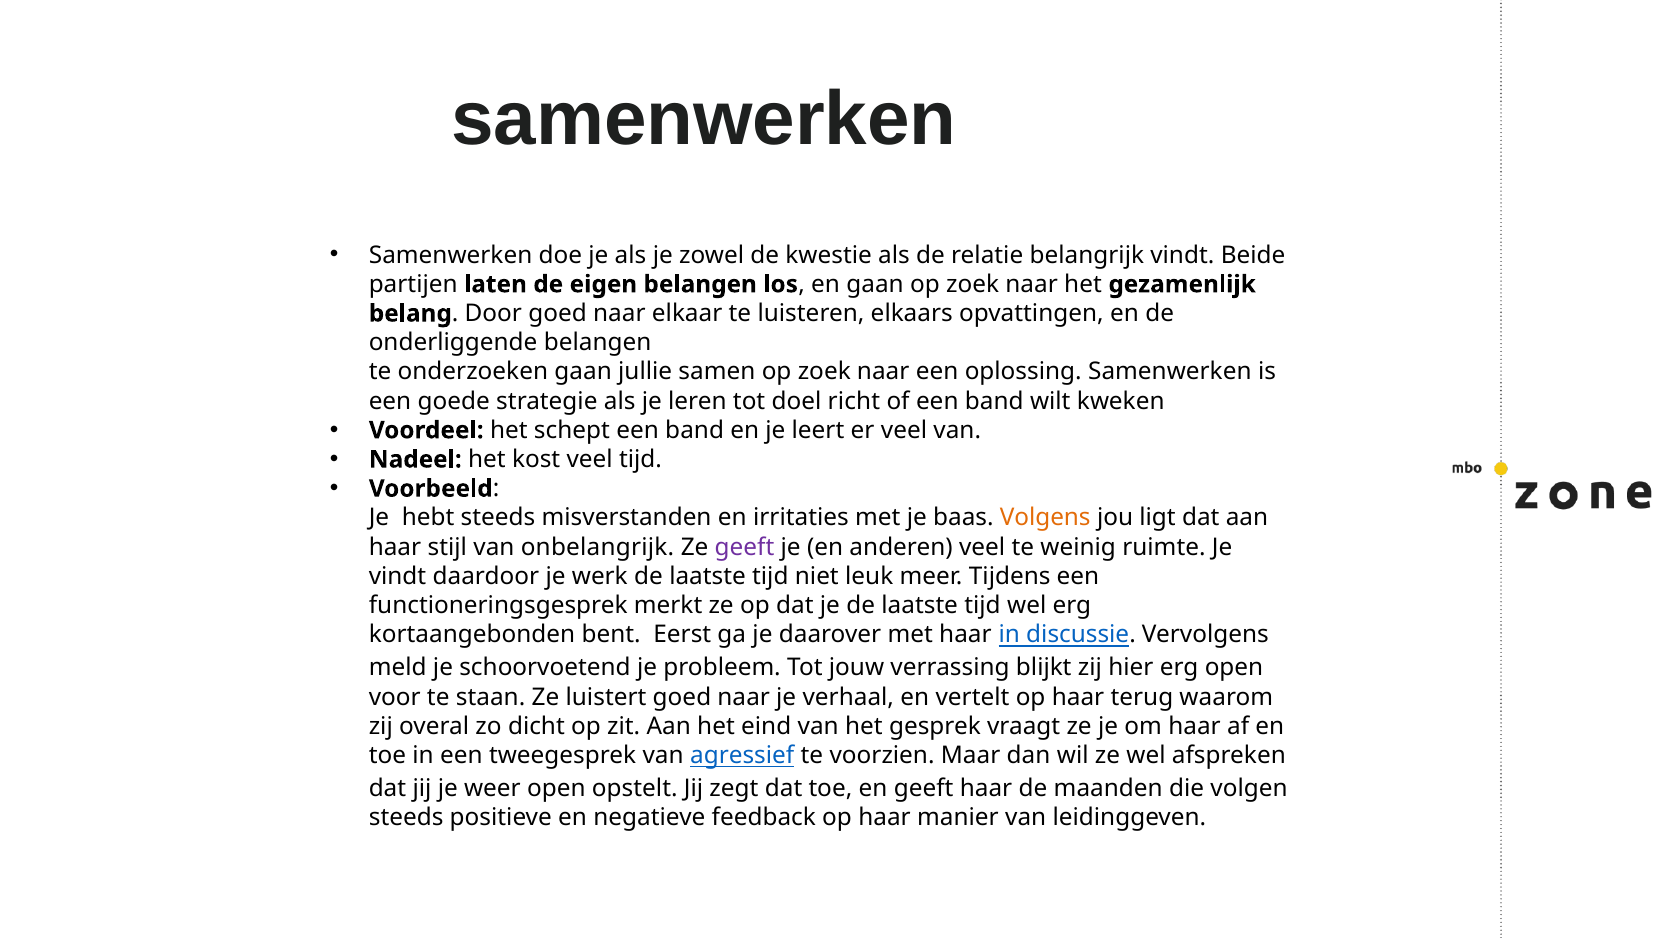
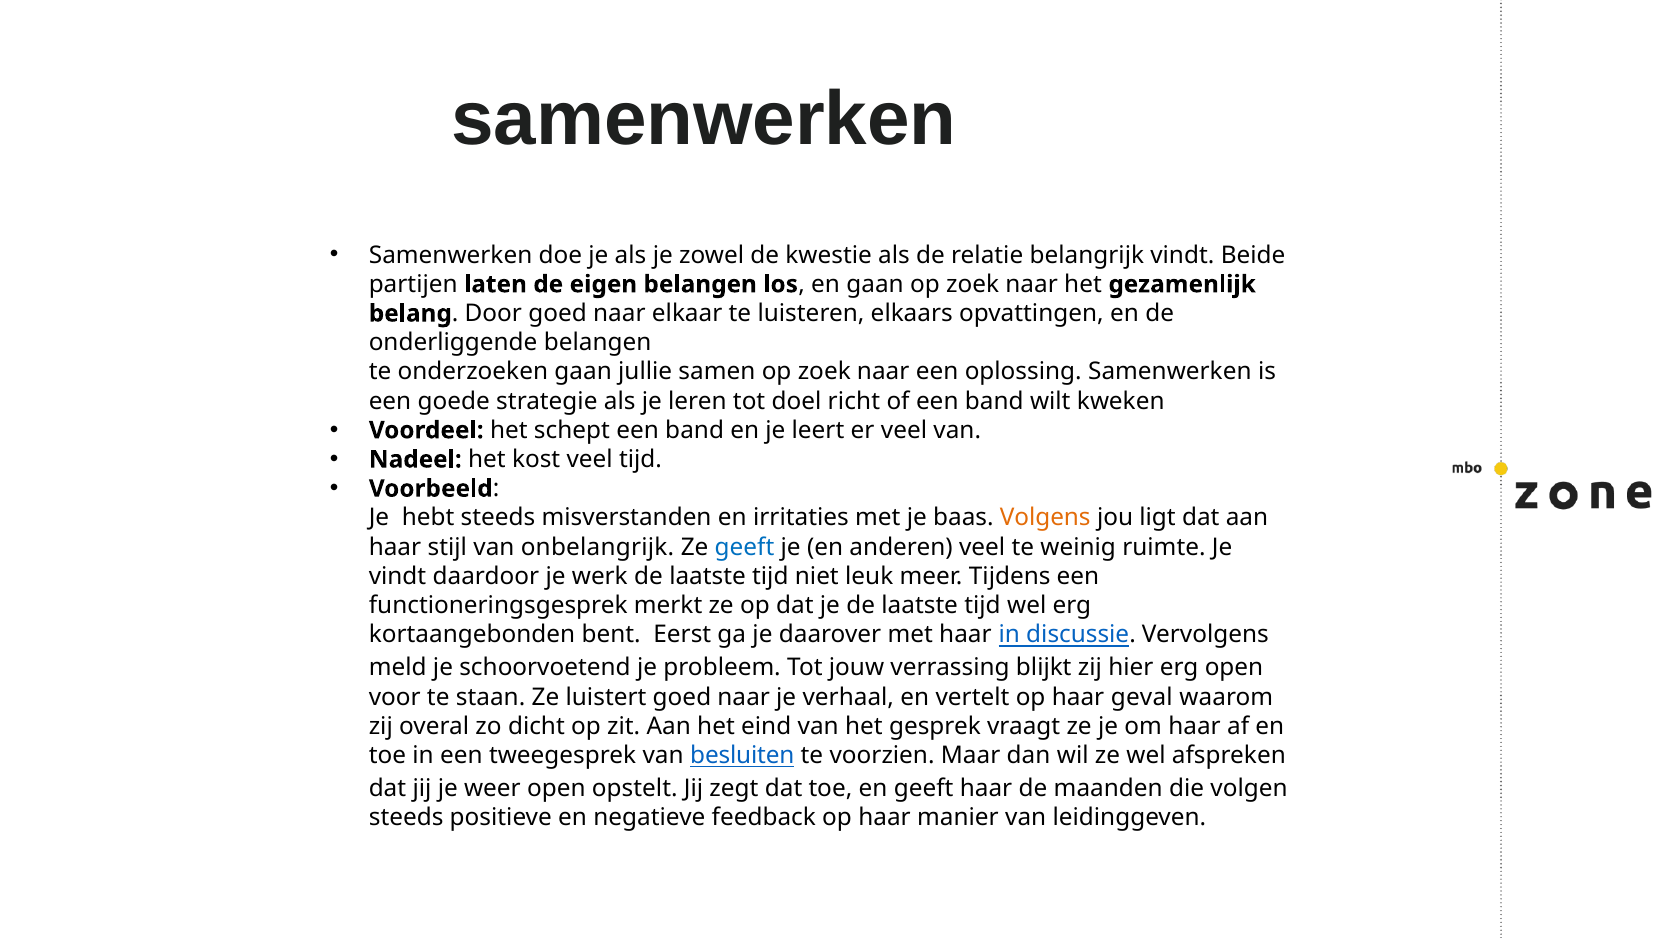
geeft at (744, 547) colour: purple -> blue
terug: terug -> geval
agressief: agressief -> besluiten
